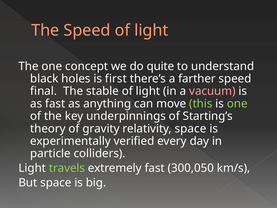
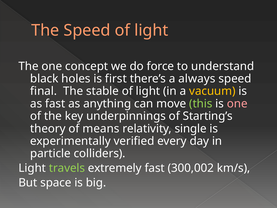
quite: quite -> force
farther: farther -> always
vacuum colour: pink -> yellow
one at (237, 104) colour: light green -> pink
gravity: gravity -> means
relativity space: space -> single
300,050: 300,050 -> 300,002
